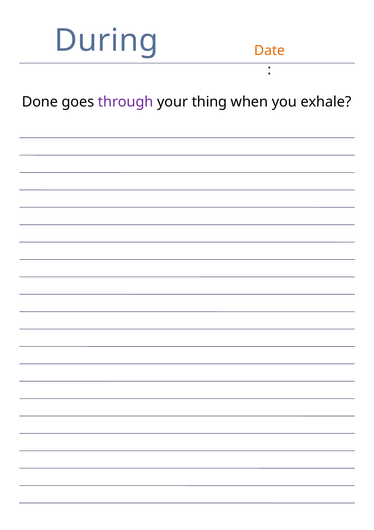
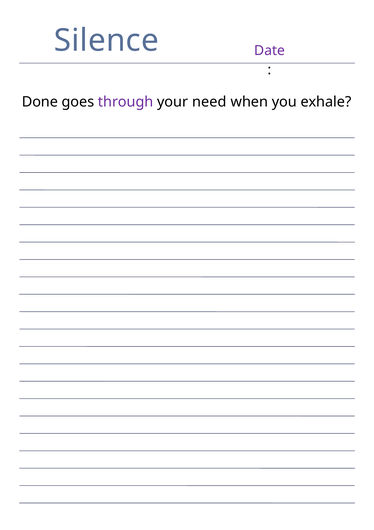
During: During -> Silence
Date colour: orange -> purple
thing: thing -> need
